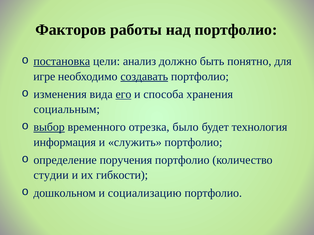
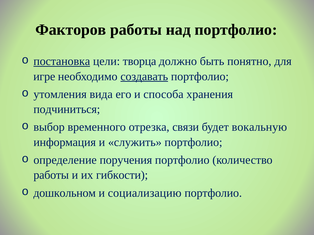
анализ: анализ -> творца
изменения: изменения -> утомления
его underline: present -> none
социальным: социальным -> подчиниться
выбор underline: present -> none
было: было -> связи
технология: технология -> вокальную
студии at (51, 175): студии -> работы
